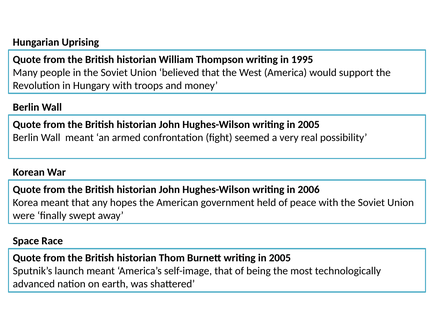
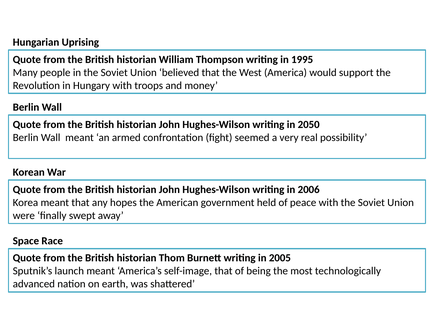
Hughes-Wilson writing in 2005: 2005 -> 2050
